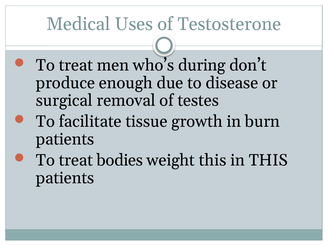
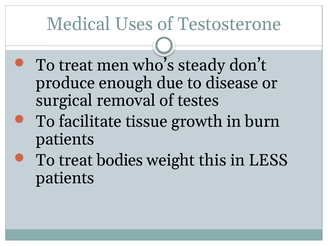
during: during -> steady
in THIS: THIS -> LESS
